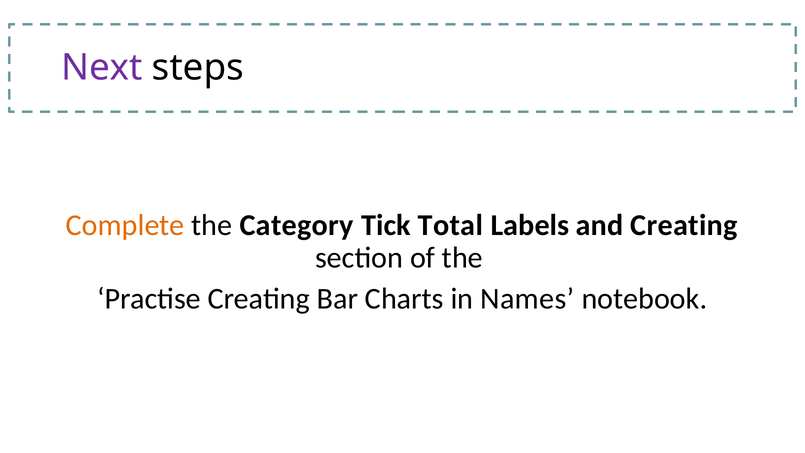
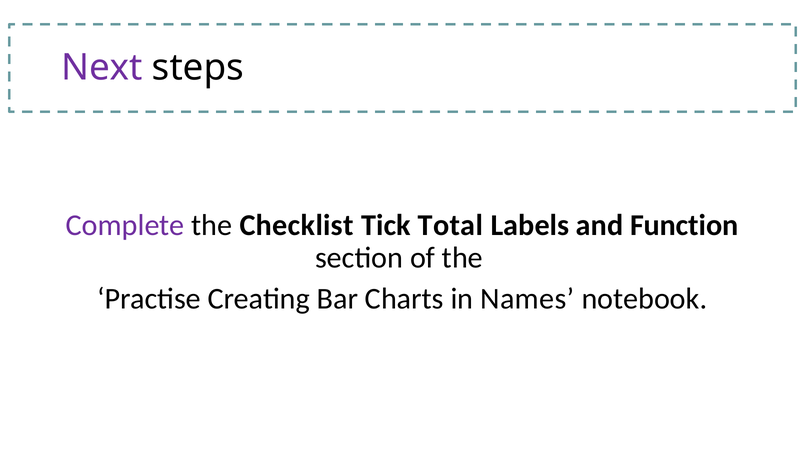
Complete colour: orange -> purple
Category: Category -> Checklist
and Creating: Creating -> Function
